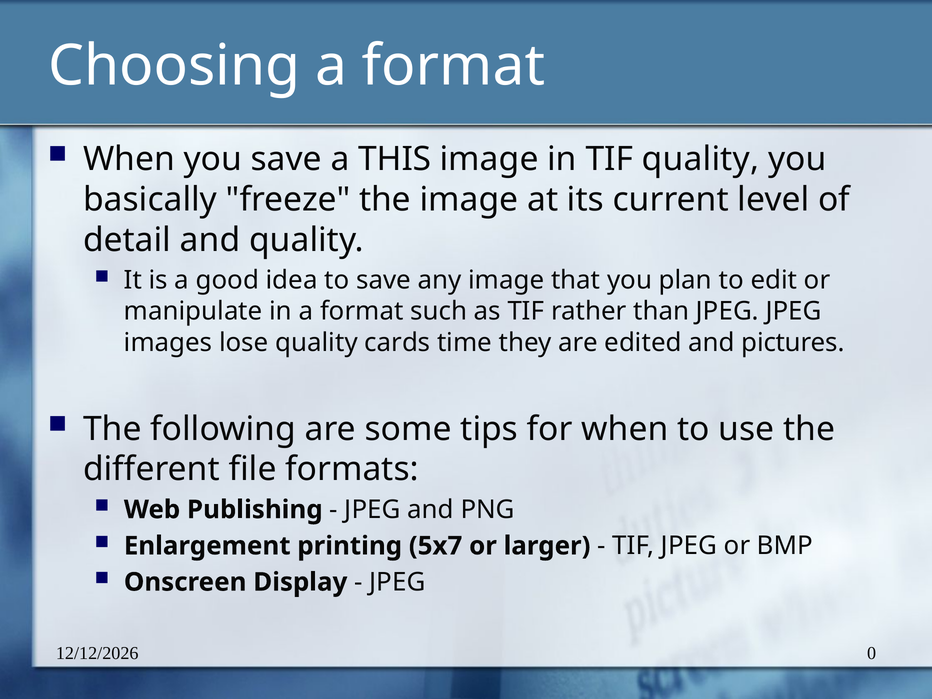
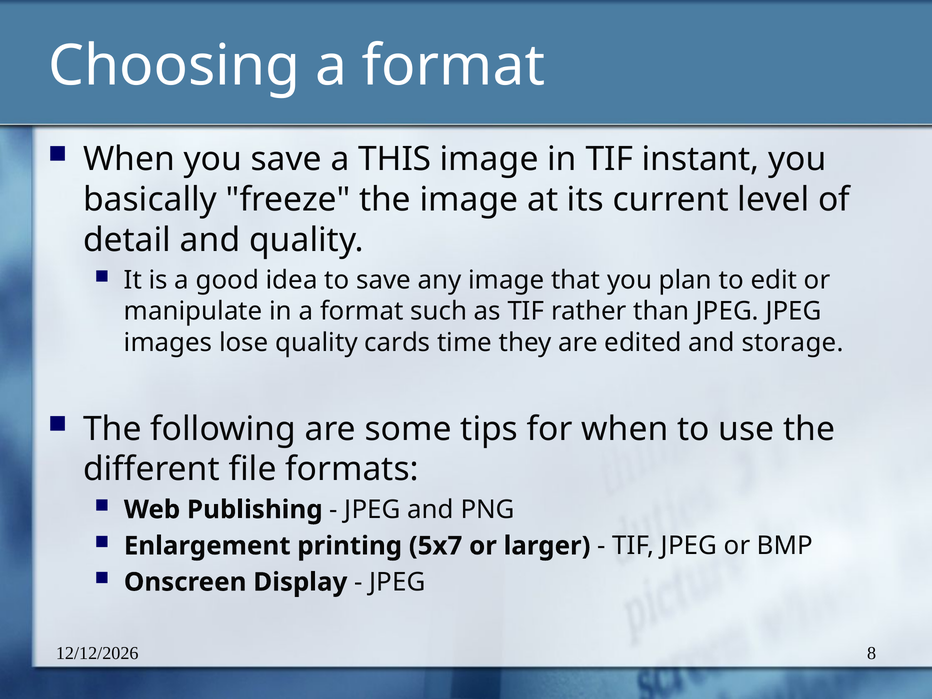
TIF quality: quality -> instant
pictures: pictures -> storage
0: 0 -> 8
